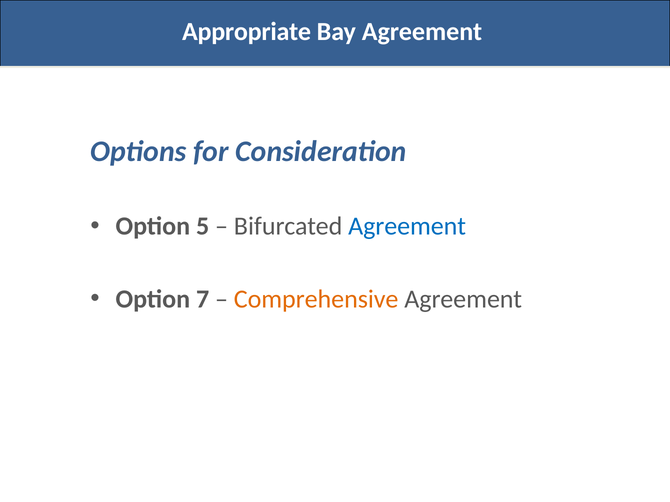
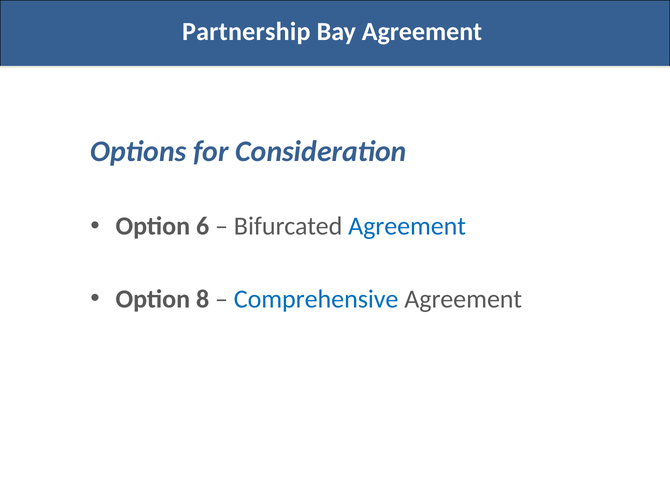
Appropriate: Appropriate -> Partnership
5: 5 -> 6
7: 7 -> 8
Comprehensive colour: orange -> blue
